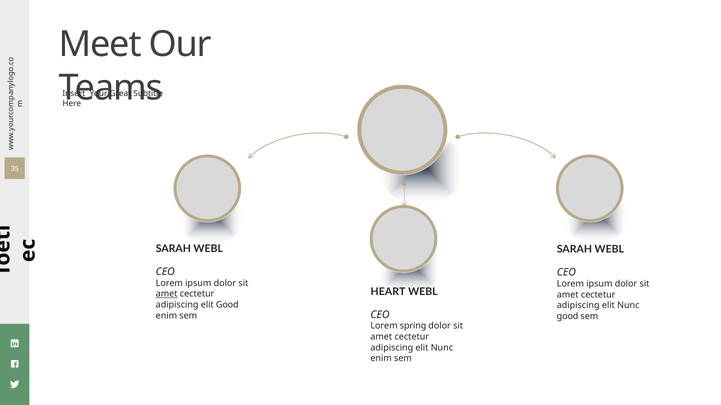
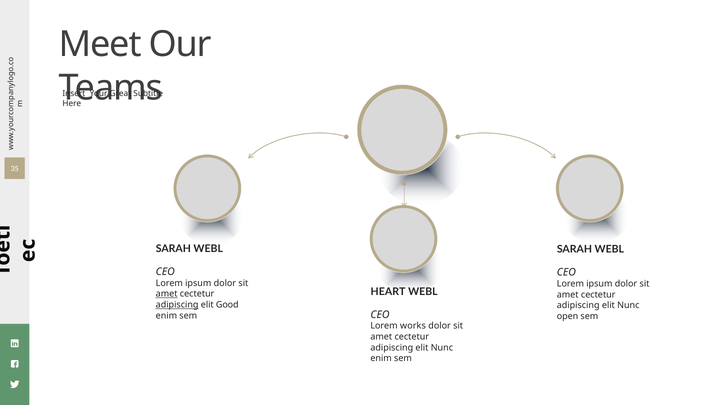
adipiscing at (177, 305) underline: none -> present
good at (568, 317): good -> open
spring: spring -> works
